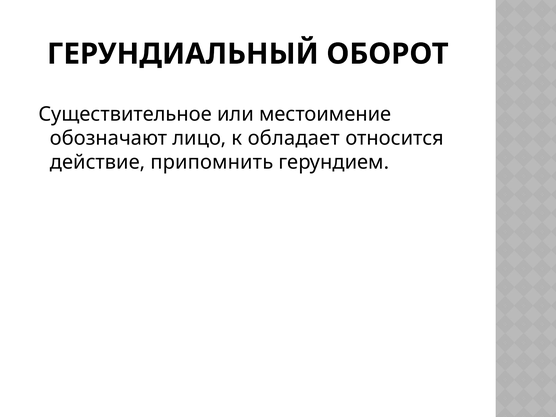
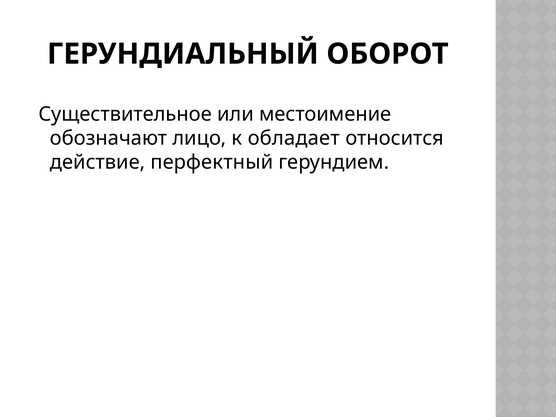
припомнить: припомнить -> перфектный
